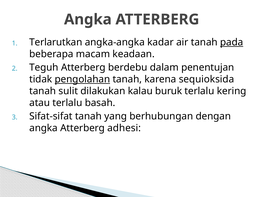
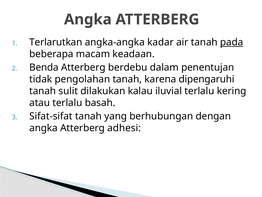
Teguh: Teguh -> Benda
pengolahan underline: present -> none
sequioksida: sequioksida -> dipengaruhi
buruk: buruk -> iluvial
